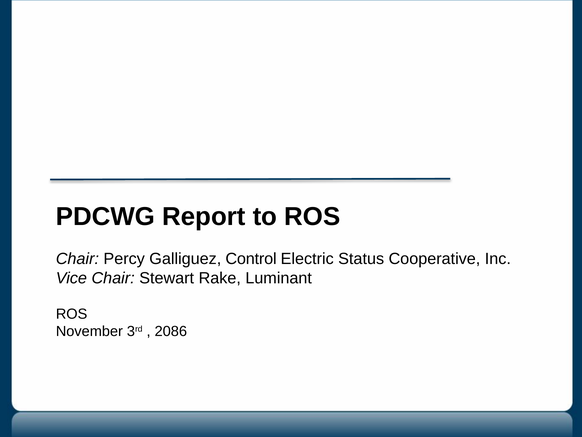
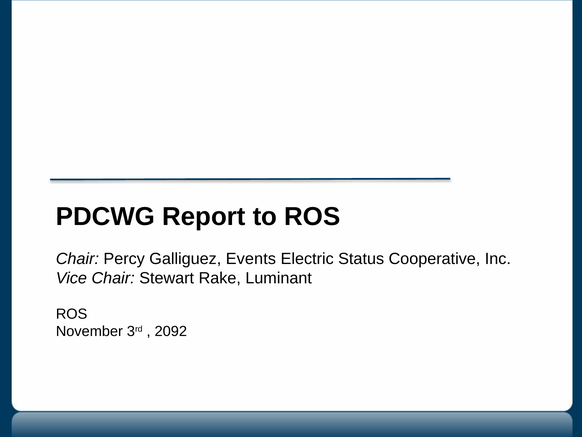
Control: Control -> Events
2086: 2086 -> 2092
